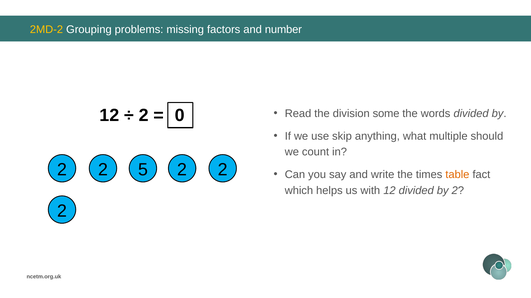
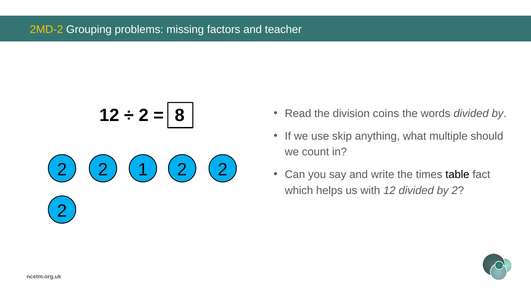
number: number -> teacher
0: 0 -> 8
some: some -> coins
5: 5 -> 1
table colour: orange -> black
